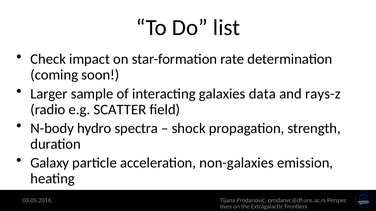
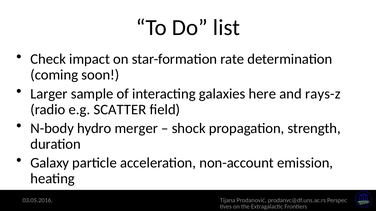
data: data -> here
spectra: spectra -> merger
non-galaxies: non-galaxies -> non-account
